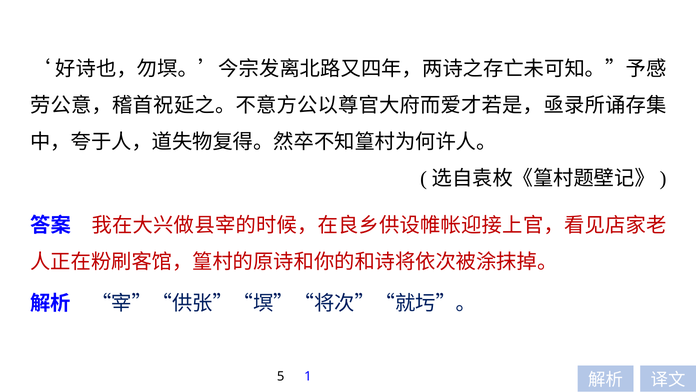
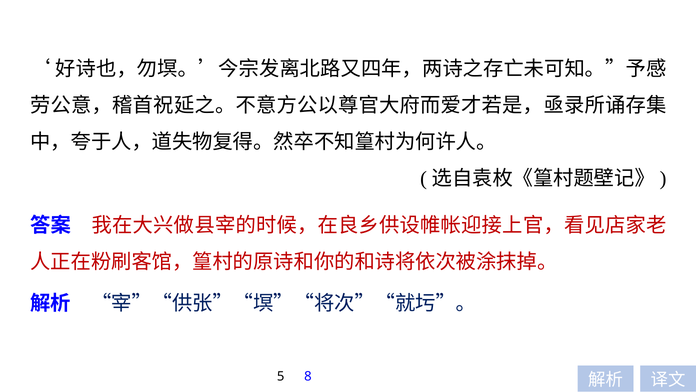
1: 1 -> 8
